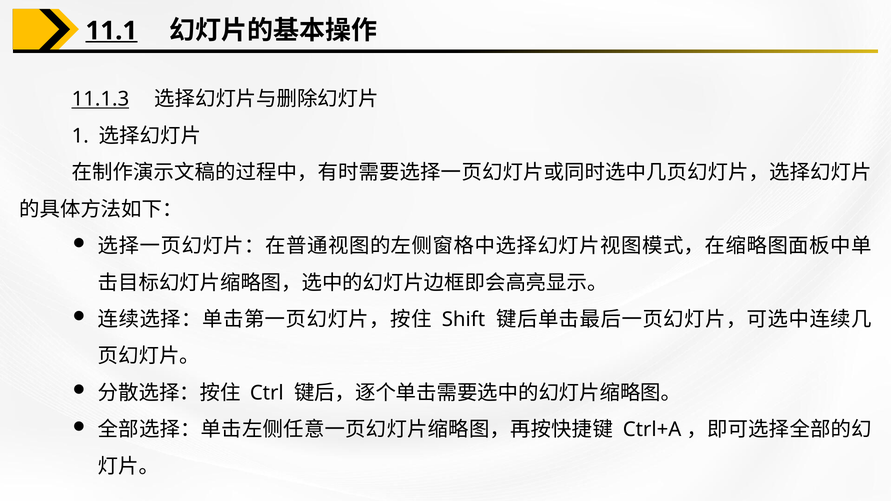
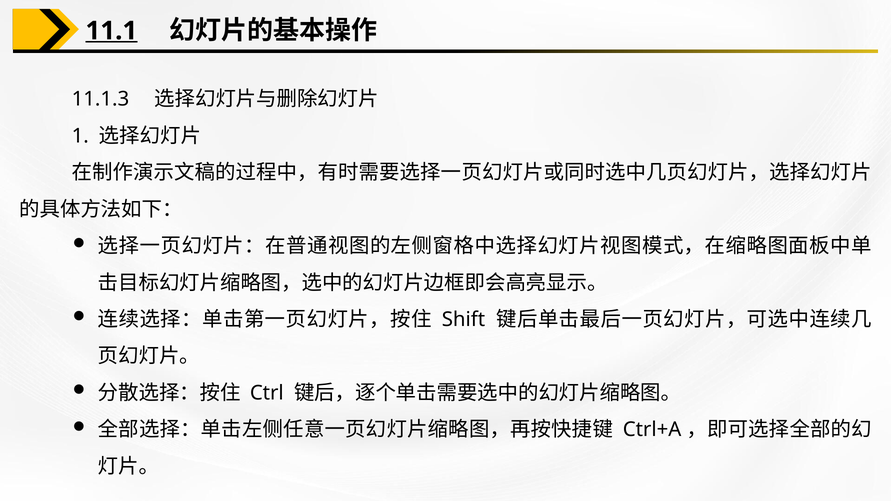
11.1.3 underline: present -> none
